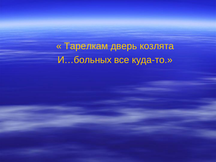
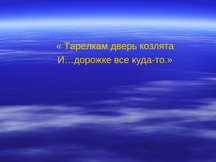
И…больных: И…больных -> И…дорожке
